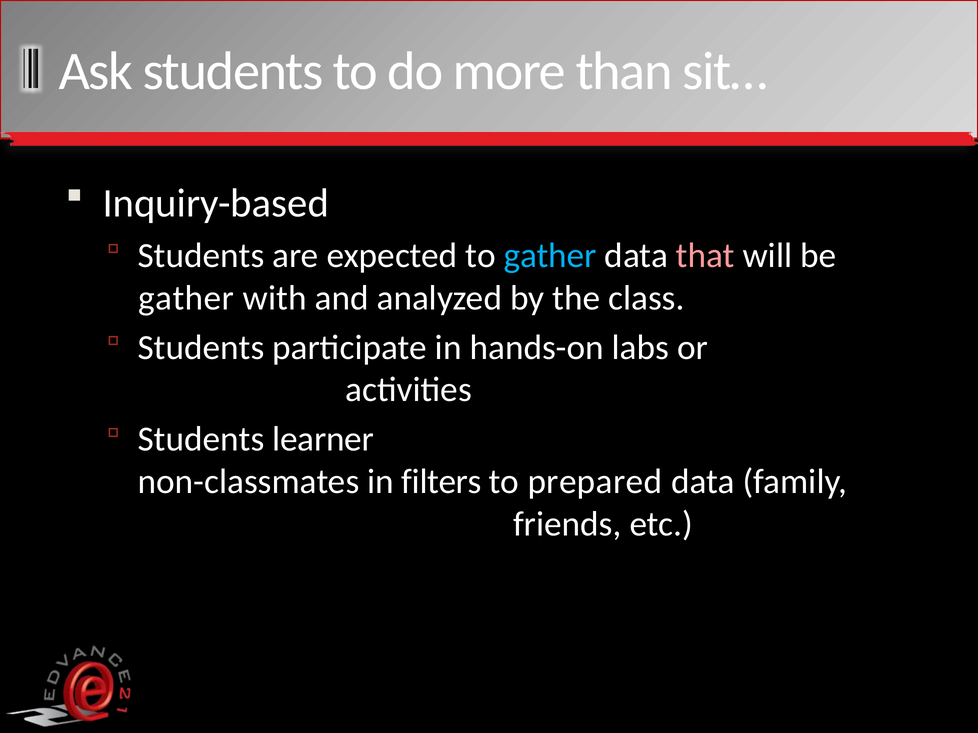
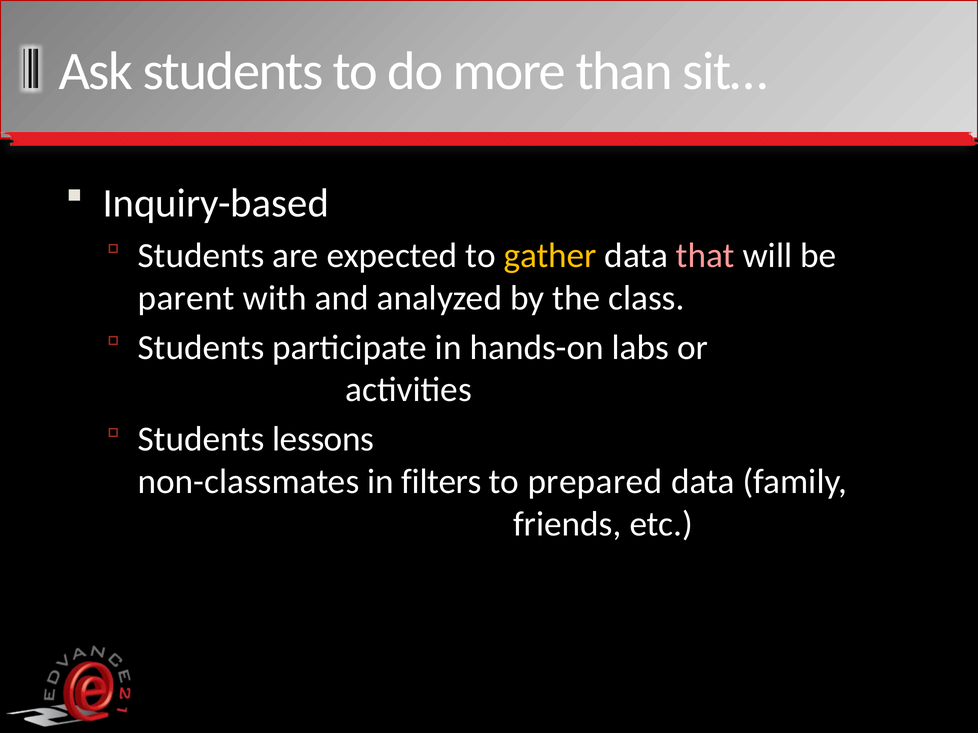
gather at (550, 256) colour: light blue -> yellow
gather at (186, 298): gather -> parent
learner: learner -> lessons
